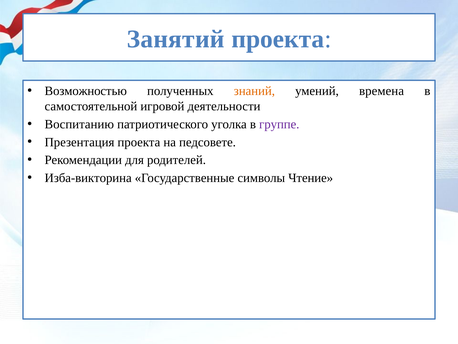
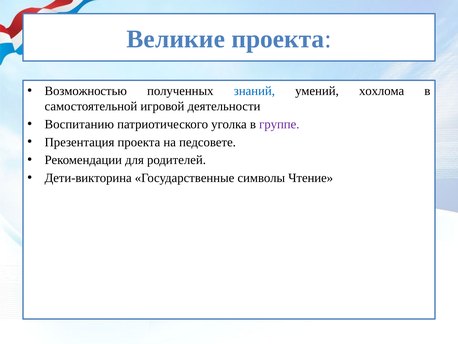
Занятий: Занятий -> Великие
знаний colour: orange -> blue
времена: времена -> хохлома
Изба-викторина: Изба-викторина -> Дети-викторина
